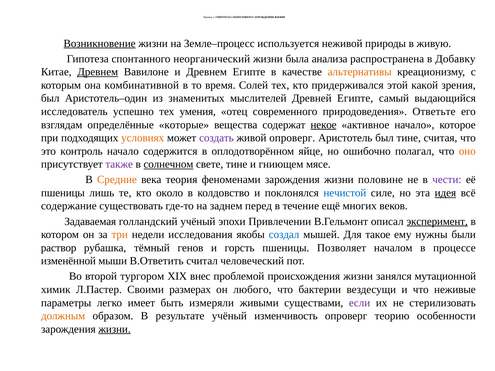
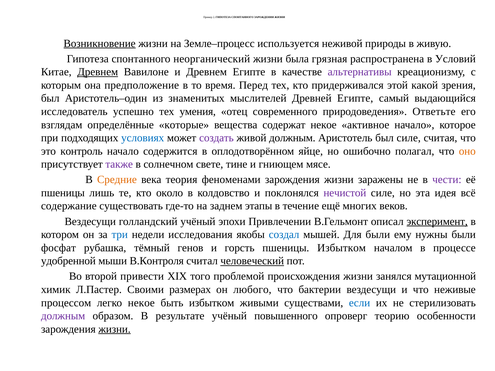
анализа: анализа -> грязная
Добавку: Добавку -> Условий
альтернативы colour: orange -> purple
комбинативной: комбинативной -> предположение
Солей: Солей -> Перед
некое at (324, 125) underline: present -> none
условиях colour: orange -> blue
живой опроверг: опроверг -> должным
был тине: тине -> силе
солнечном underline: present -> none
половине: половине -> заражены
нечистой colour: blue -> purple
идея underline: present -> none
перед: перед -> этапы
Задаваемая at (90, 222): Задаваемая -> Вездесущи
три colour: orange -> blue
Для такое: такое -> были
раствор: раствор -> фосфат
пшеницы Позволяет: Позволяет -> Избытком
изменённой: изменённой -> удобренной
В.Ответить: В.Ответить -> В.Контроля
человеческий underline: none -> present
тургором: тургором -> привести
внес: внес -> того
параметры: параметры -> процессом
легко имеет: имеет -> некое
быть измеряли: измеряли -> избытком
если colour: purple -> blue
должным at (63, 316) colour: orange -> purple
изменчивость: изменчивость -> повышенного
